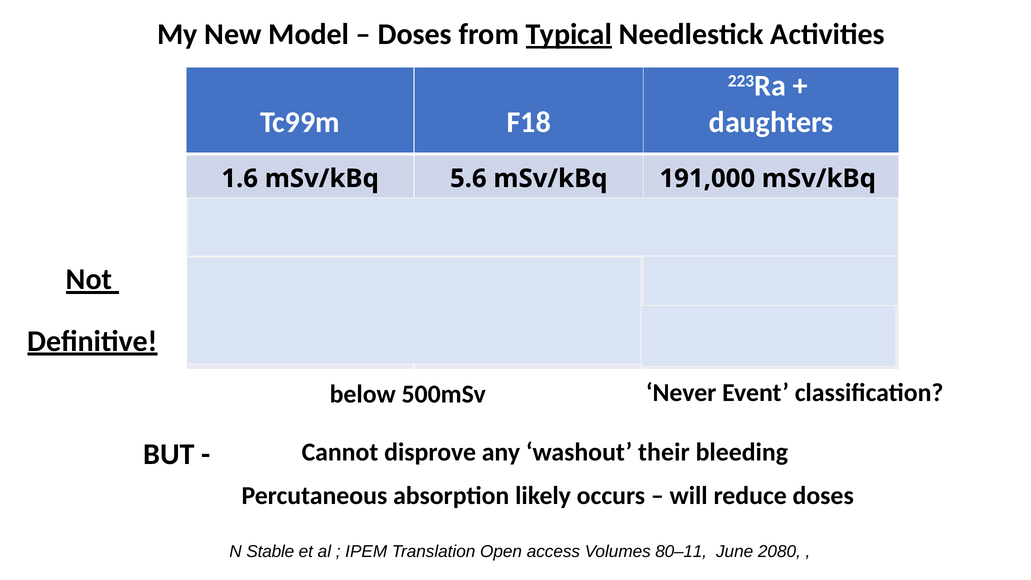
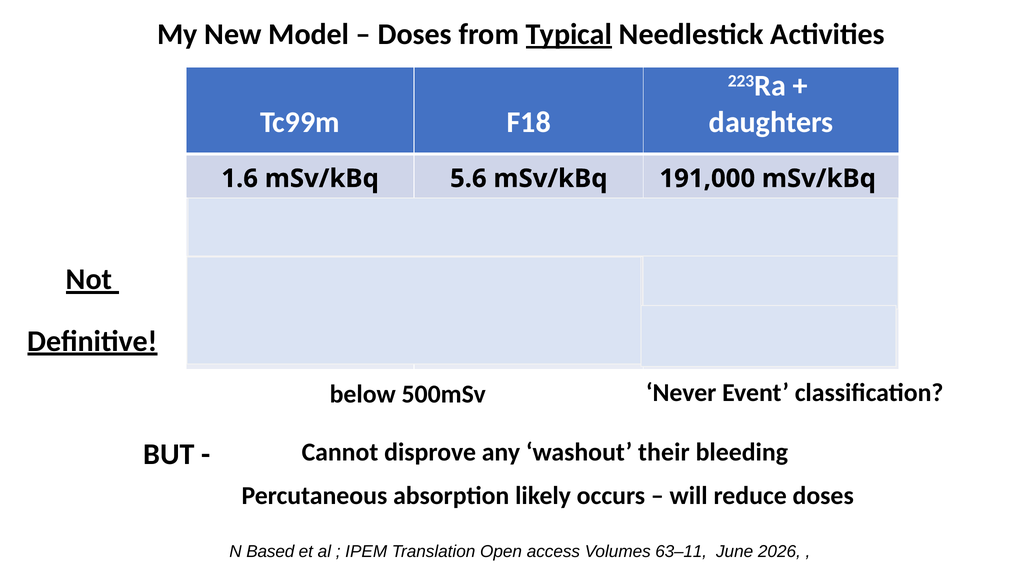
N Stable: Stable -> Based
80–11: 80–11 -> 63–11
2080: 2080 -> 2026
